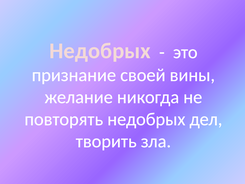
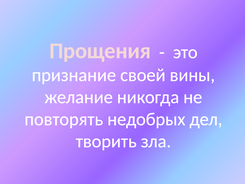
Недобрых at (100, 51): Недобрых -> Прощения
